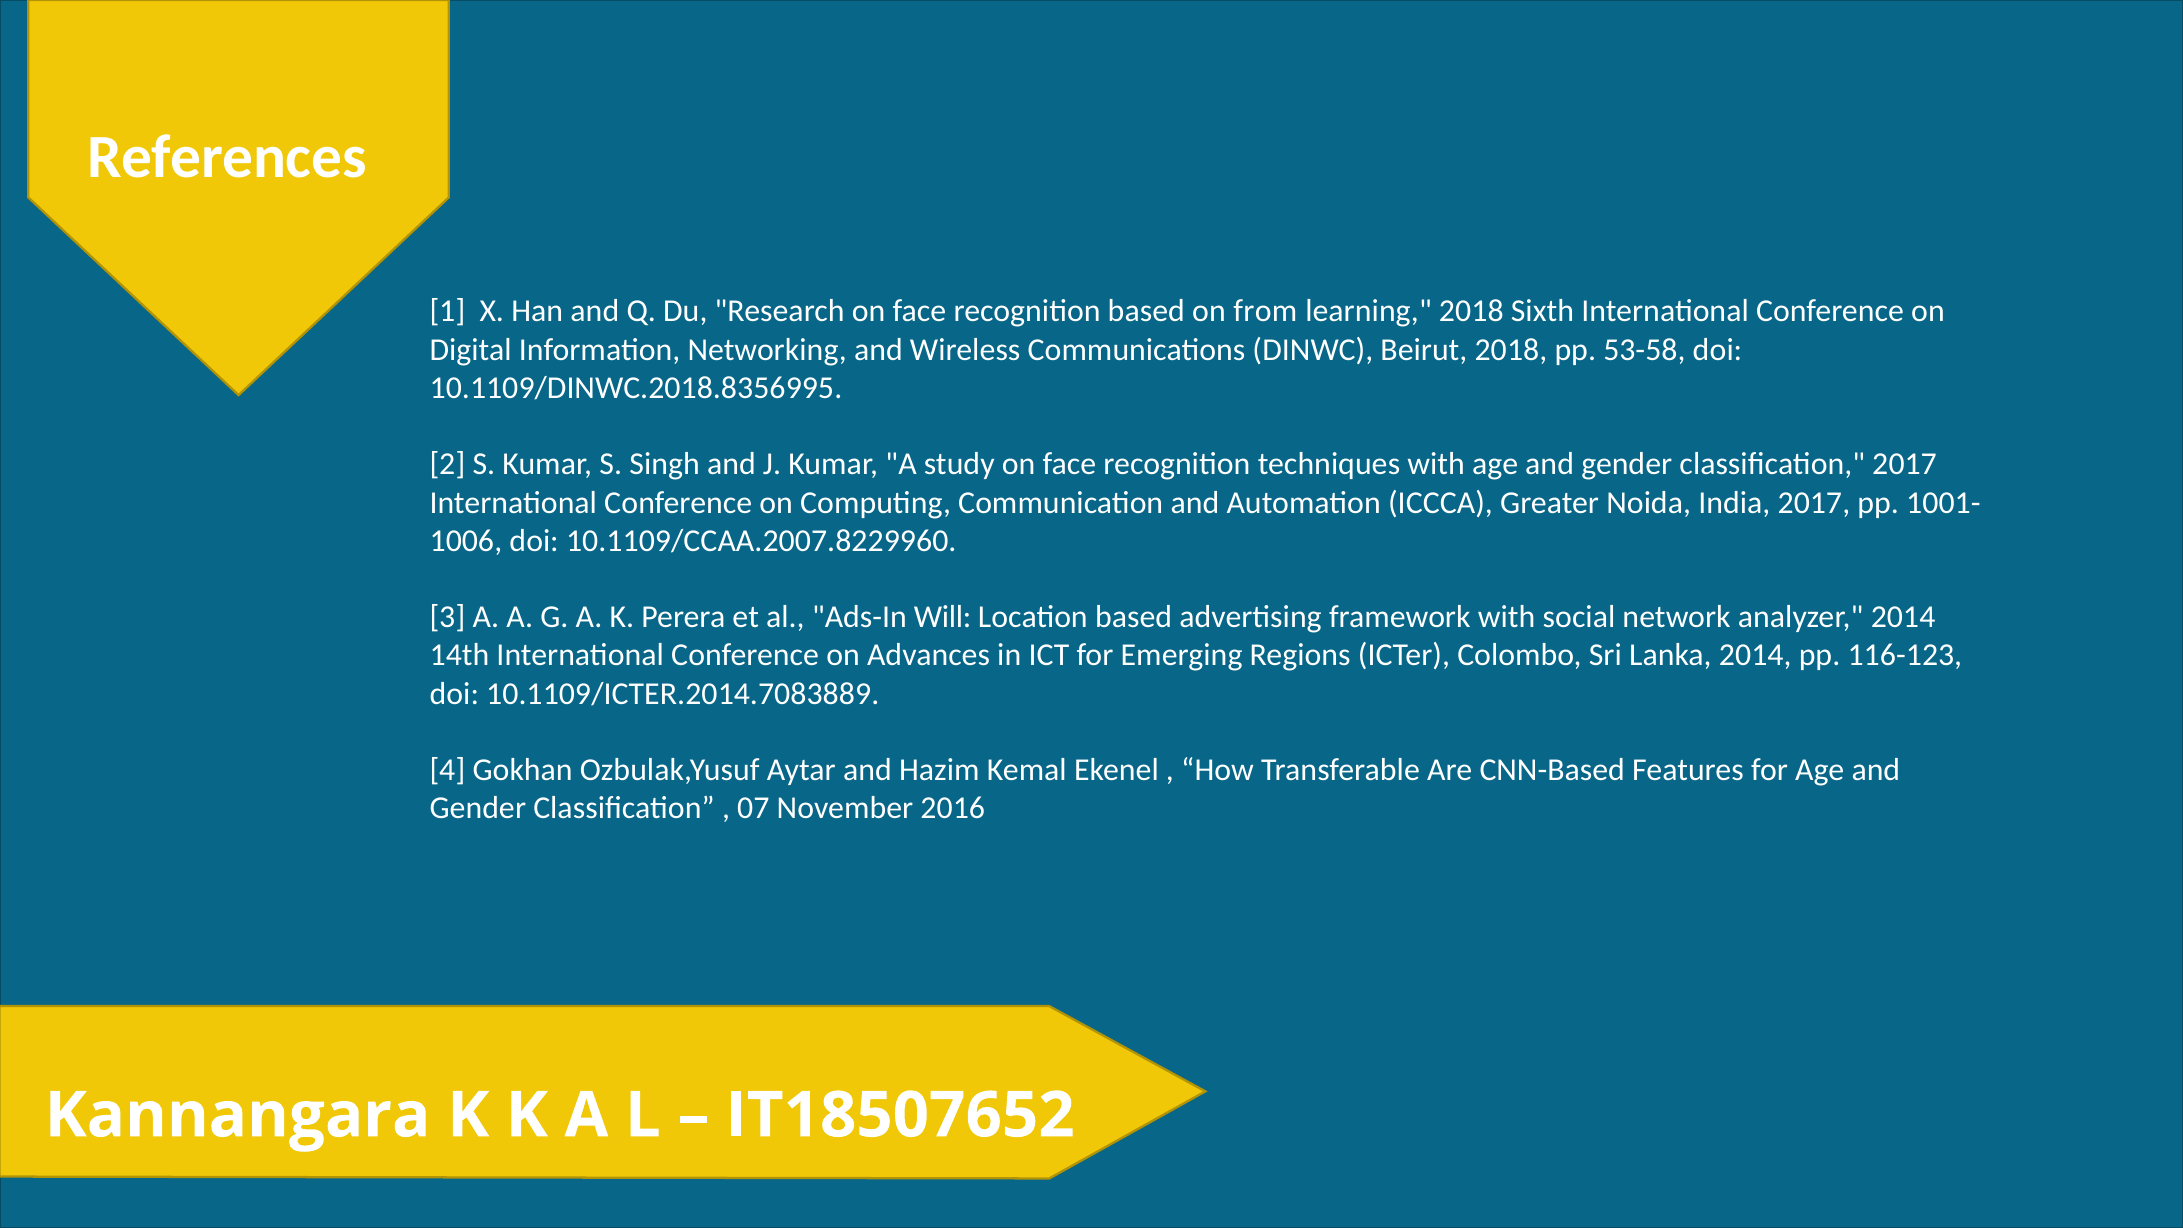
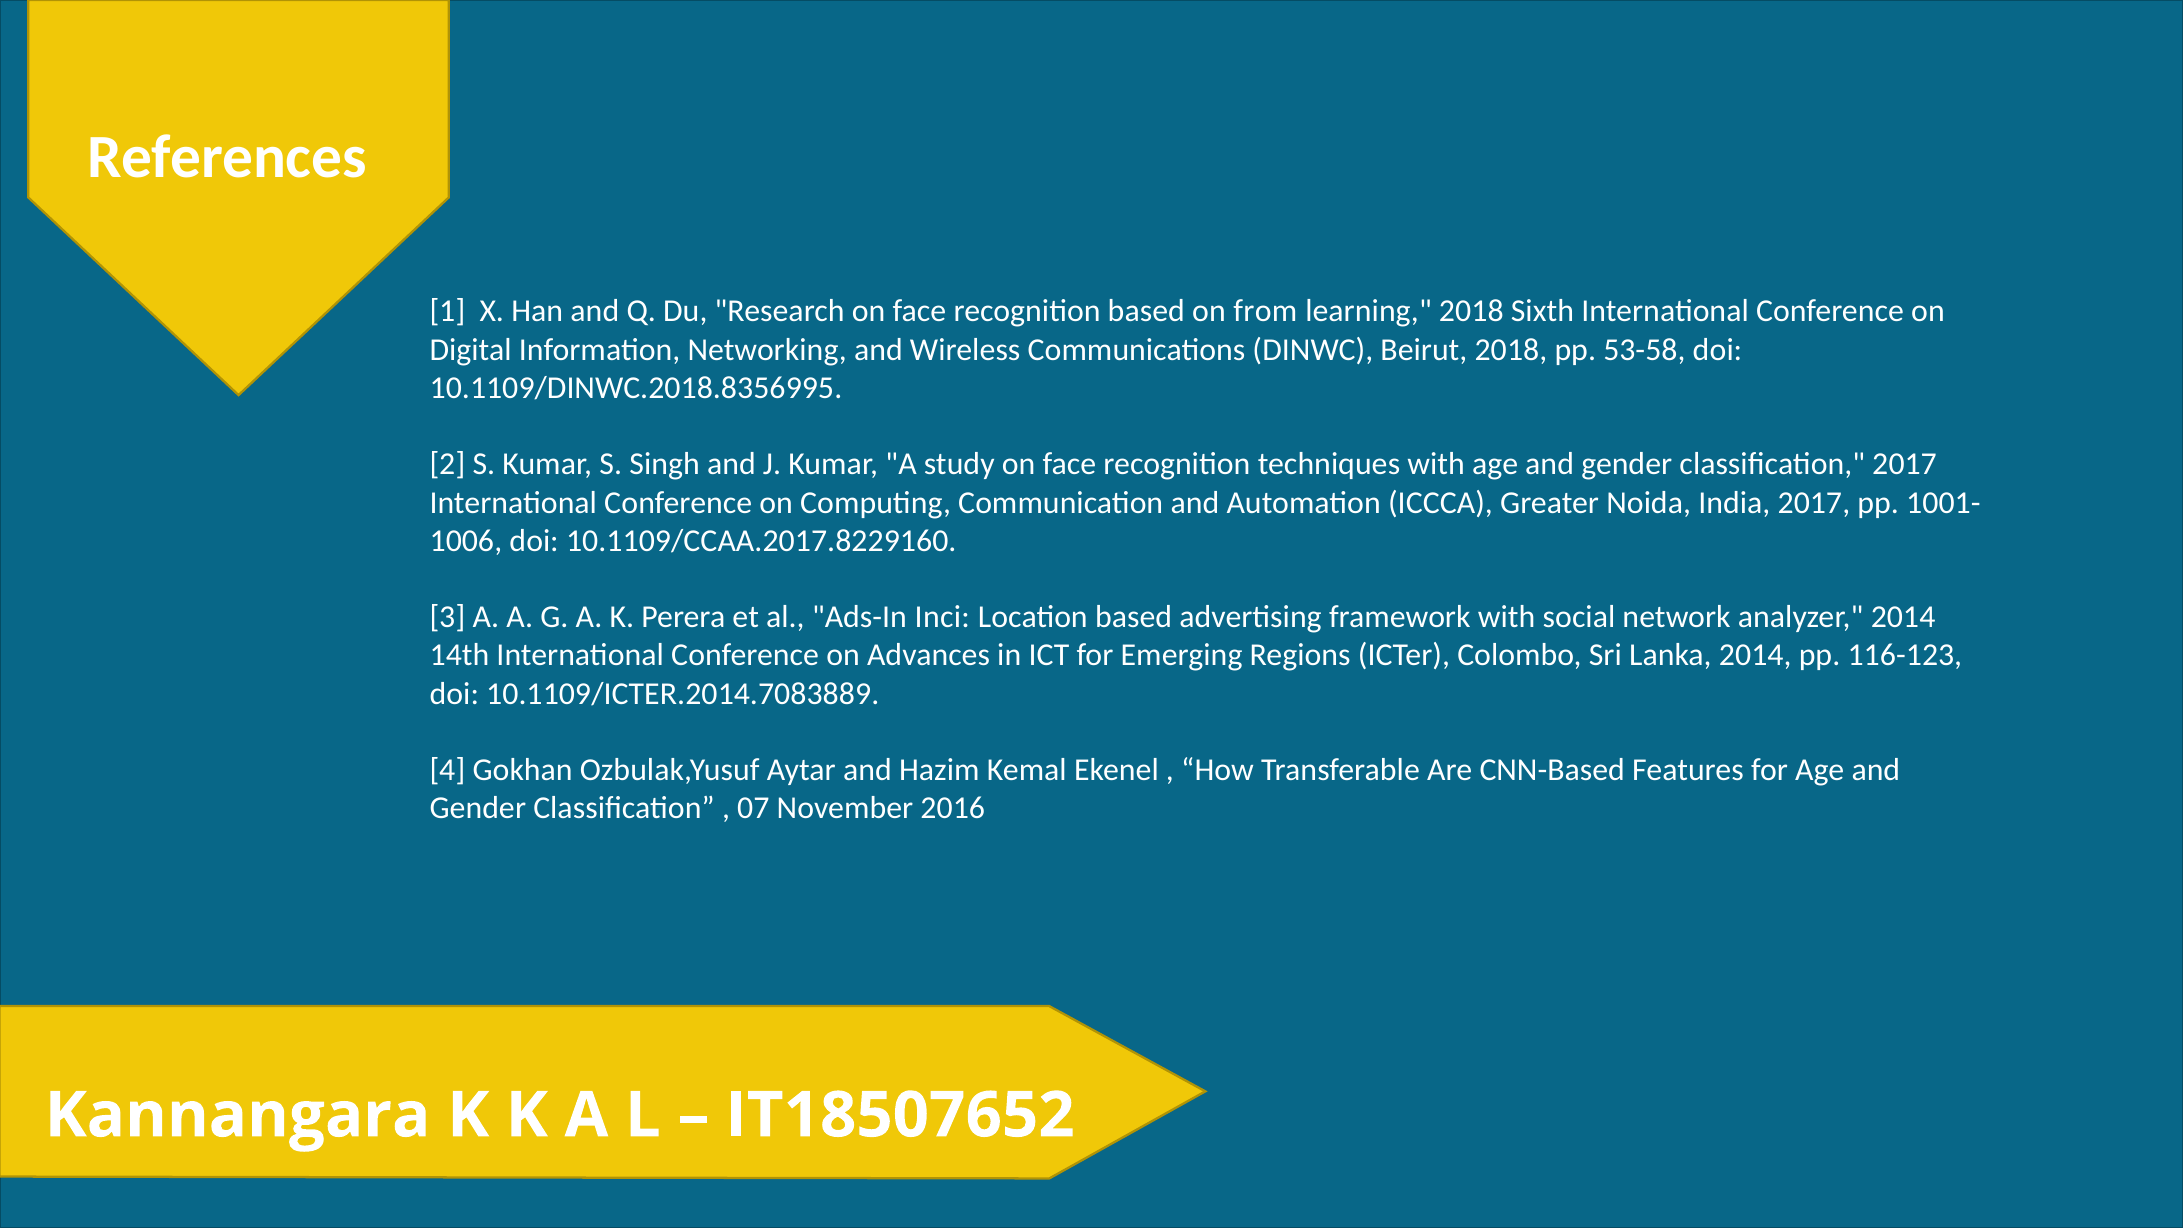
10.1109/CCAA.2007.8229960: 10.1109/CCAA.2007.8229960 -> 10.1109/CCAA.2017.8229160
Will: Will -> Inci
